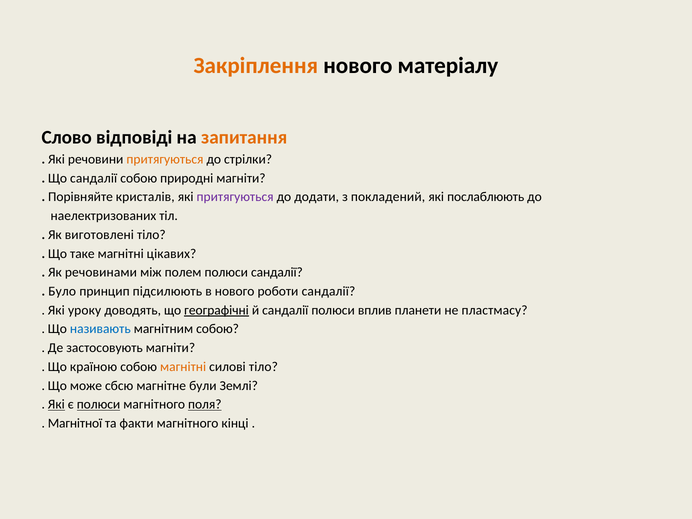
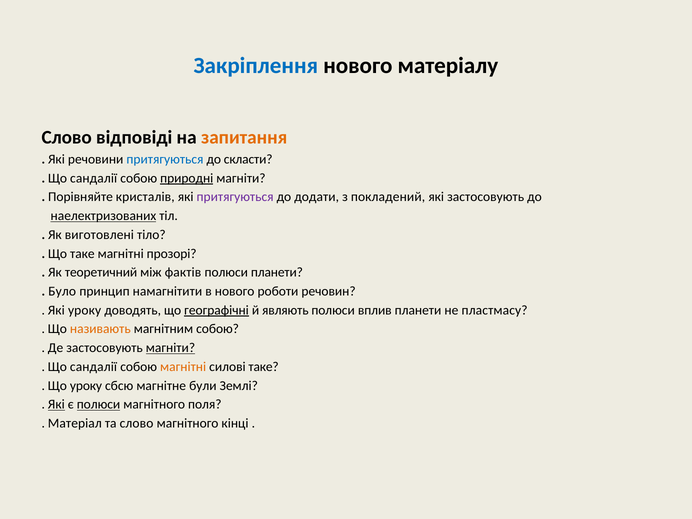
Закріплення colour: orange -> blue
притягуються at (165, 159) colour: orange -> blue
стрілки: стрілки -> скласти
природні underline: none -> present
які послаблюють: послаблюють -> застосовують
наелектризованих underline: none -> present
цікавих: цікавих -> прозорі
речовинами: речовинами -> теоретичний
полем: полем -> фактів
полюси сандалії: сандалії -> планети
підсилюють: підсилюють -> намагнітити
роботи сандалії: сандалії -> речовин
й сандалії: сандалії -> являють
називають colour: blue -> orange
магніти at (170, 348) underline: none -> present
країною at (94, 367): країною -> сандалії
силові тіло: тіло -> таке
Що може: може -> уроку
поля underline: present -> none
Магнітної: Магнітної -> Матеріал
та факти: факти -> слово
